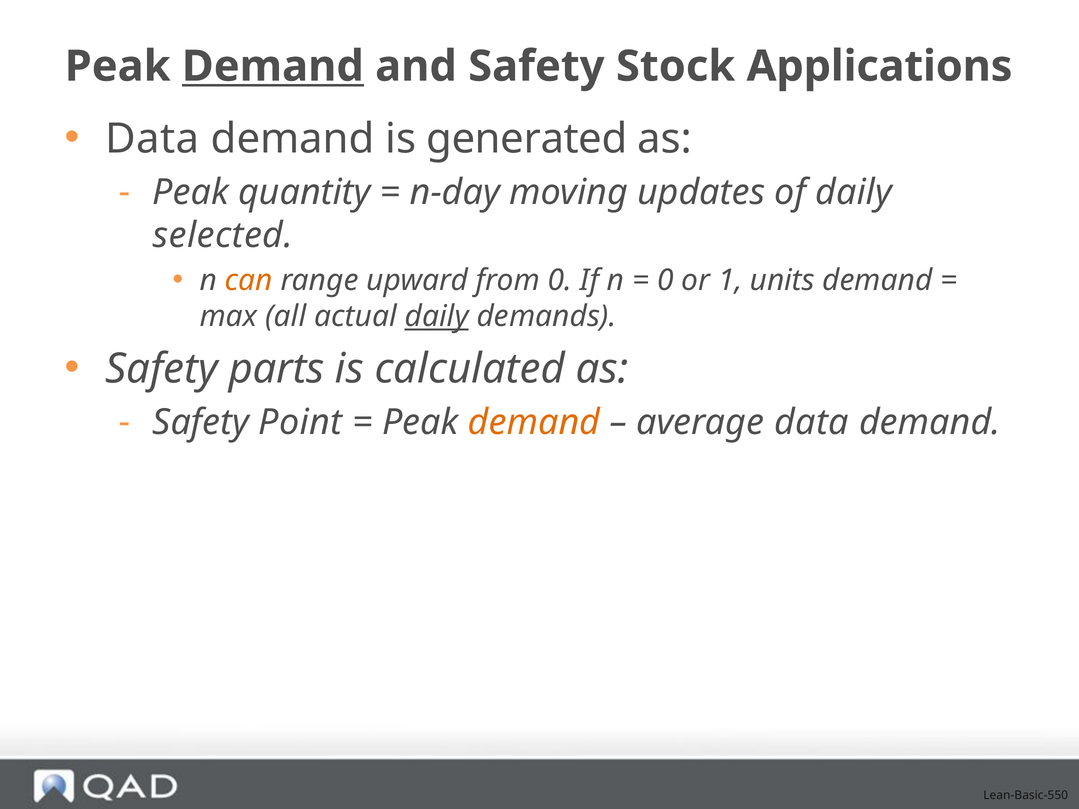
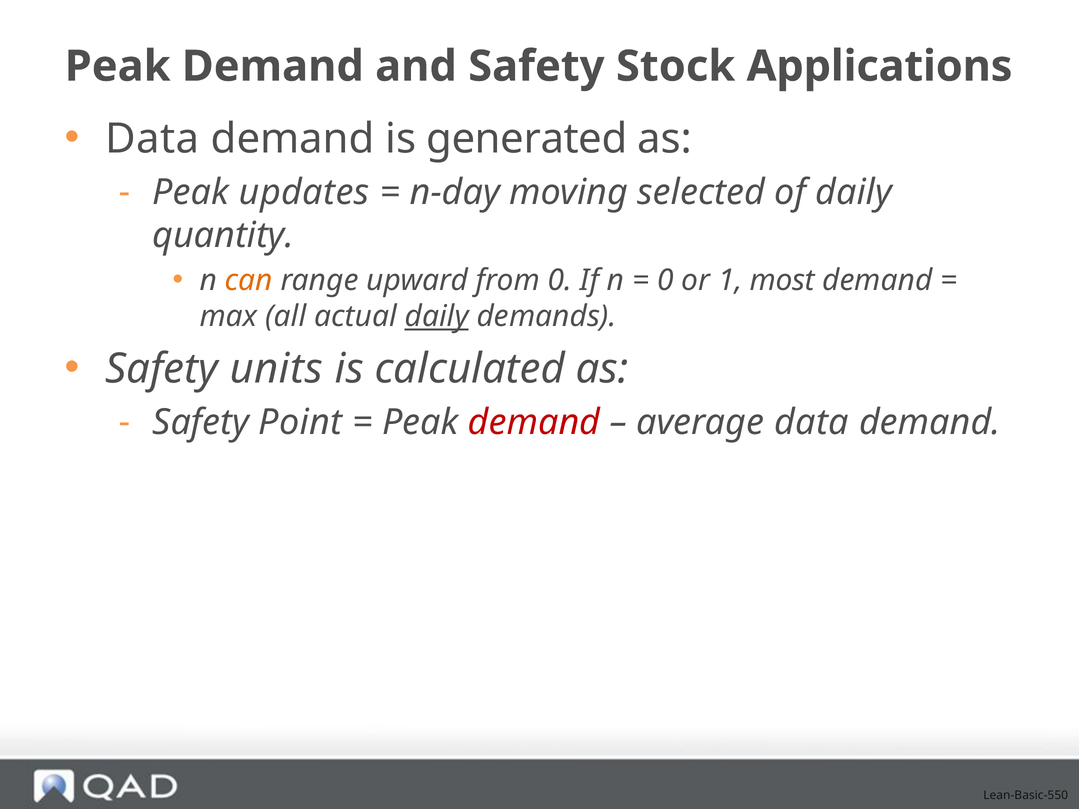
Demand at (273, 66) underline: present -> none
quantity: quantity -> updates
updates: updates -> selected
selected: selected -> quantity
units: units -> most
parts: parts -> units
demand at (534, 423) colour: orange -> red
